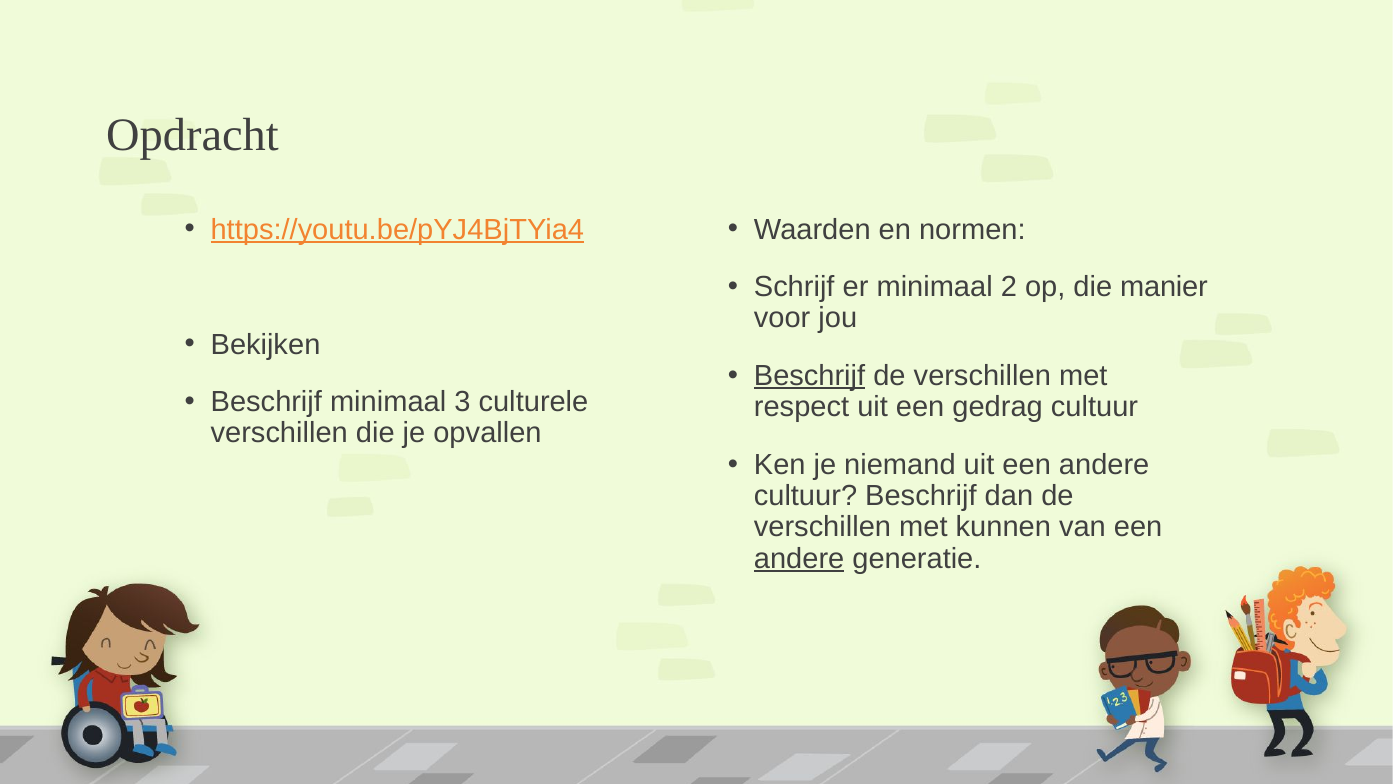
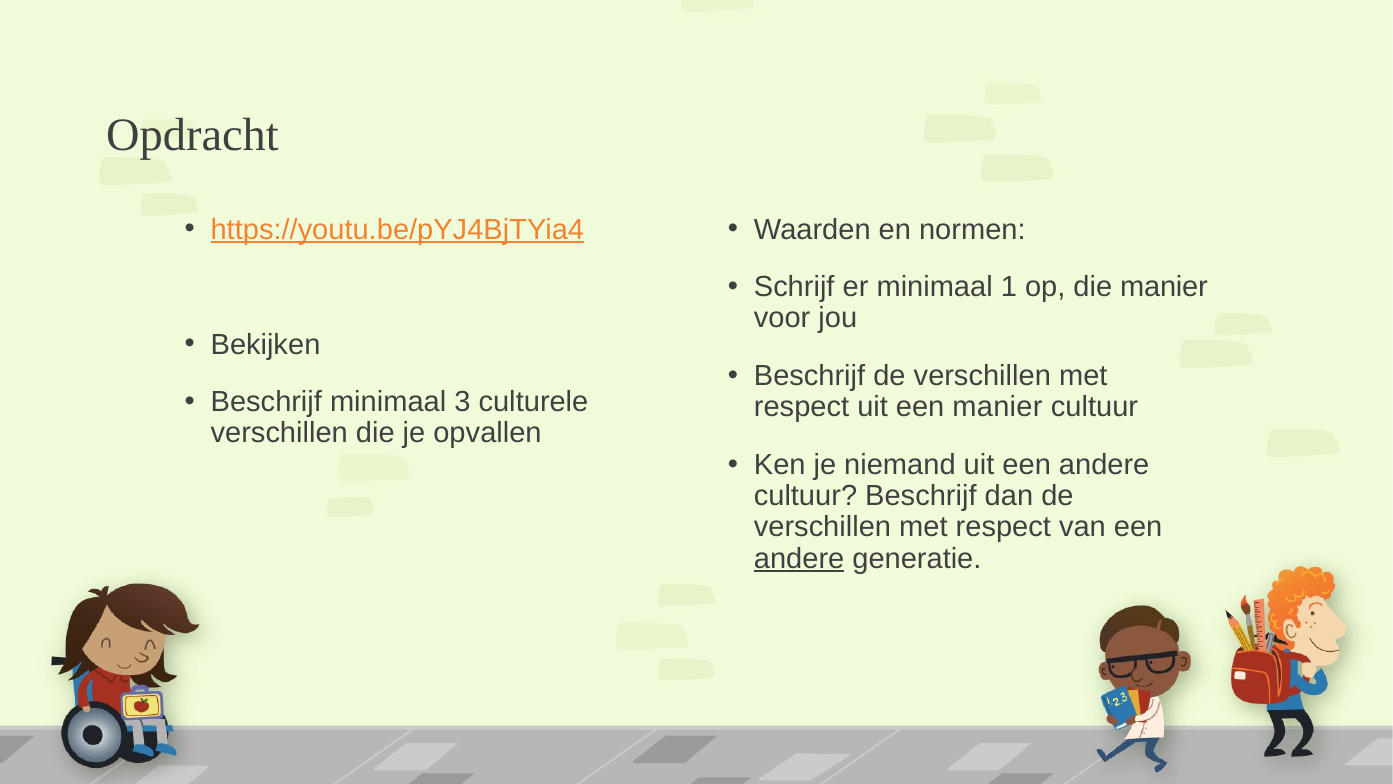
2: 2 -> 1
Beschrijf at (810, 376) underline: present -> none
een gedrag: gedrag -> manier
kunnen at (1003, 527): kunnen -> respect
